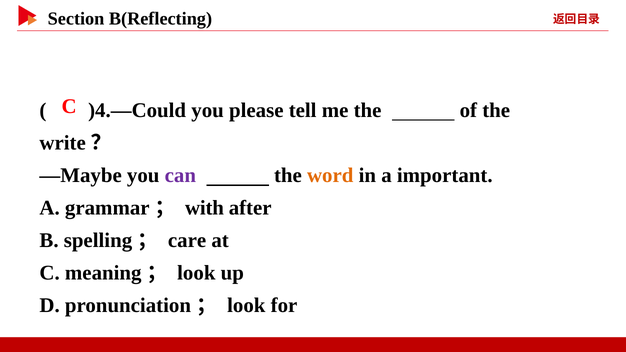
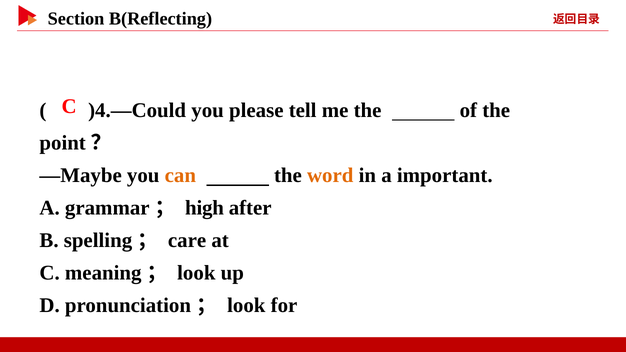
write: write -> point
can colour: purple -> orange
with: with -> high
